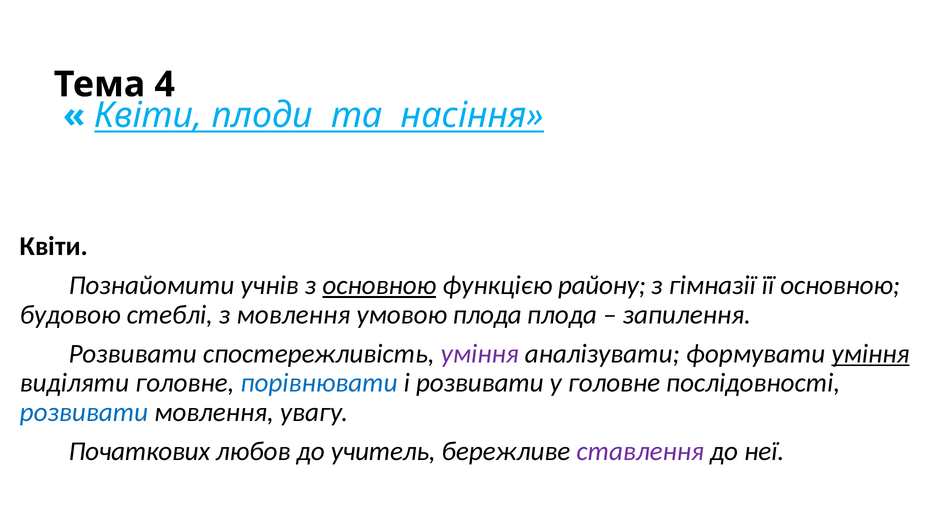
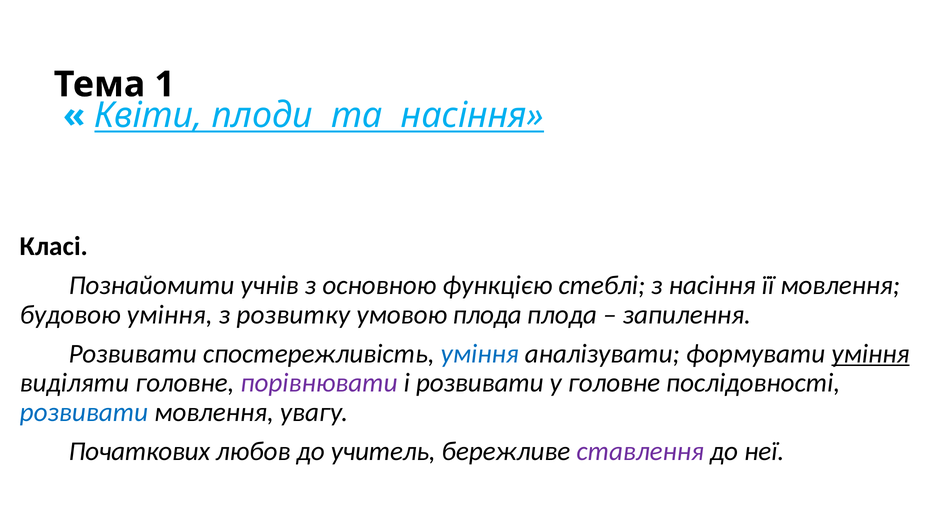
4: 4 -> 1
Квіти at (54, 246): Квіти -> Класі
основною at (379, 285) underline: present -> none
району: району -> стеблі
з гімназії: гімназії -> насіння
її основною: основною -> мовлення
будовою стеблі: стеблі -> уміння
з мовлення: мовлення -> розвитку
уміння at (480, 354) colour: purple -> blue
порівнювати colour: blue -> purple
